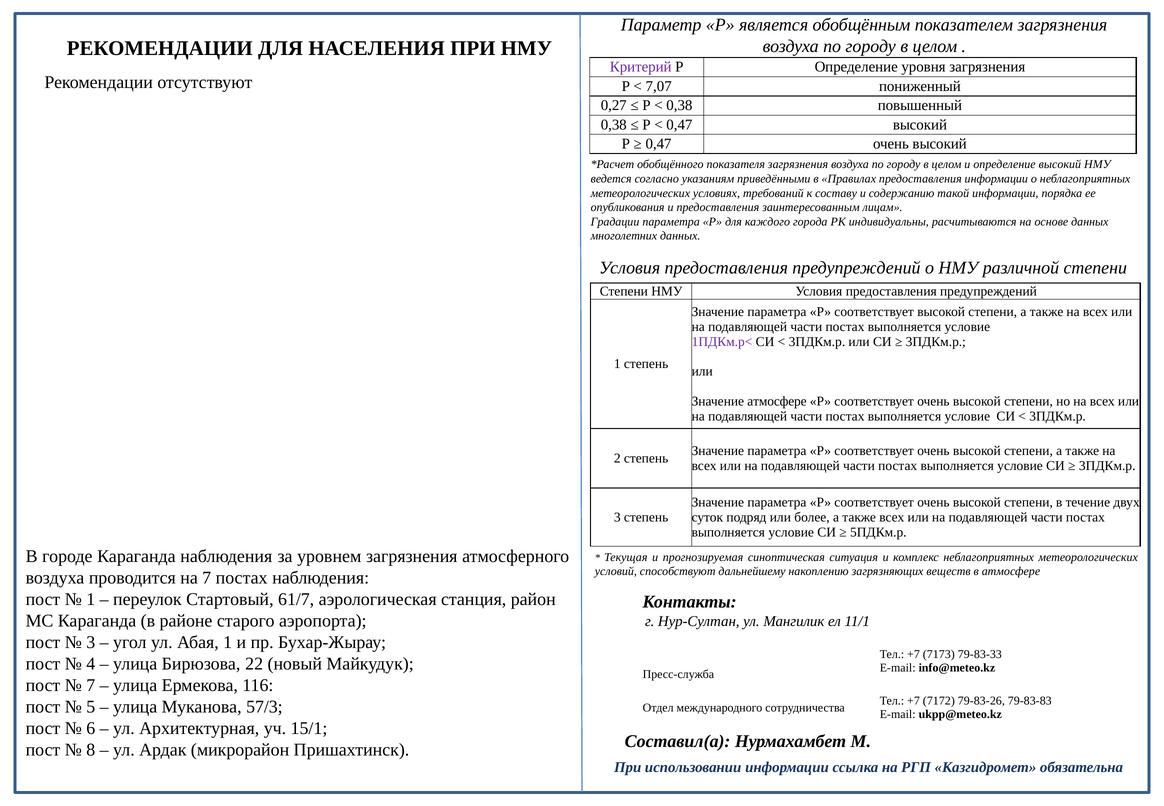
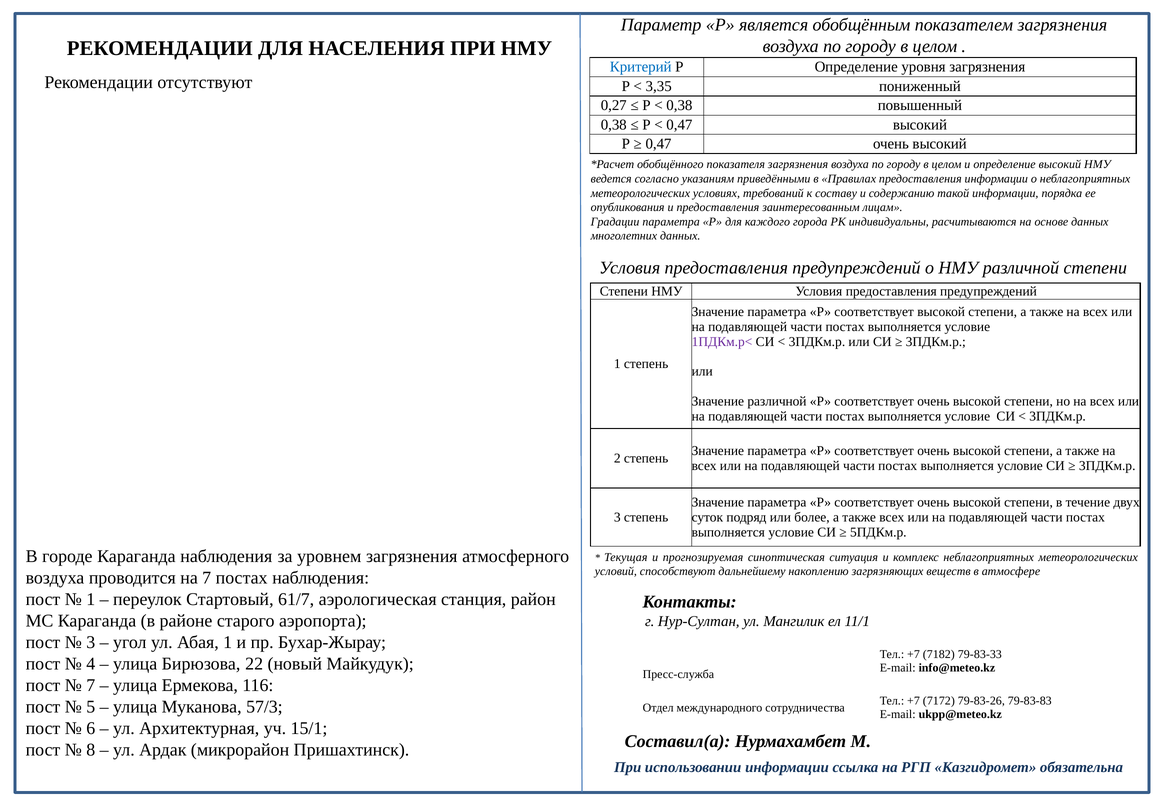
Критерий colour: purple -> blue
7,07: 7,07 -> 3,35
Значение атмосфере: атмосфере -> различной
7173: 7173 -> 7182
